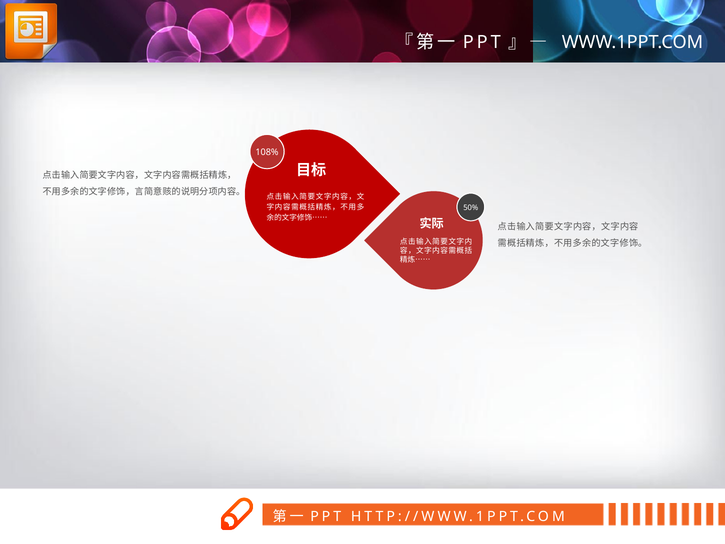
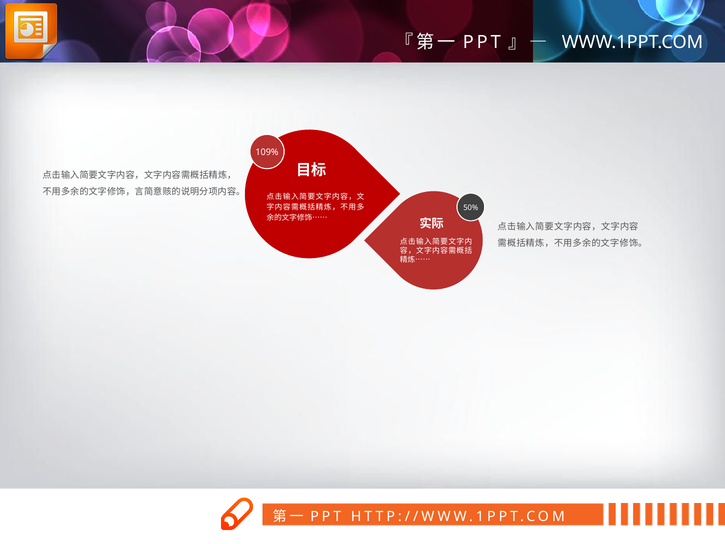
108%: 108% -> 109%
